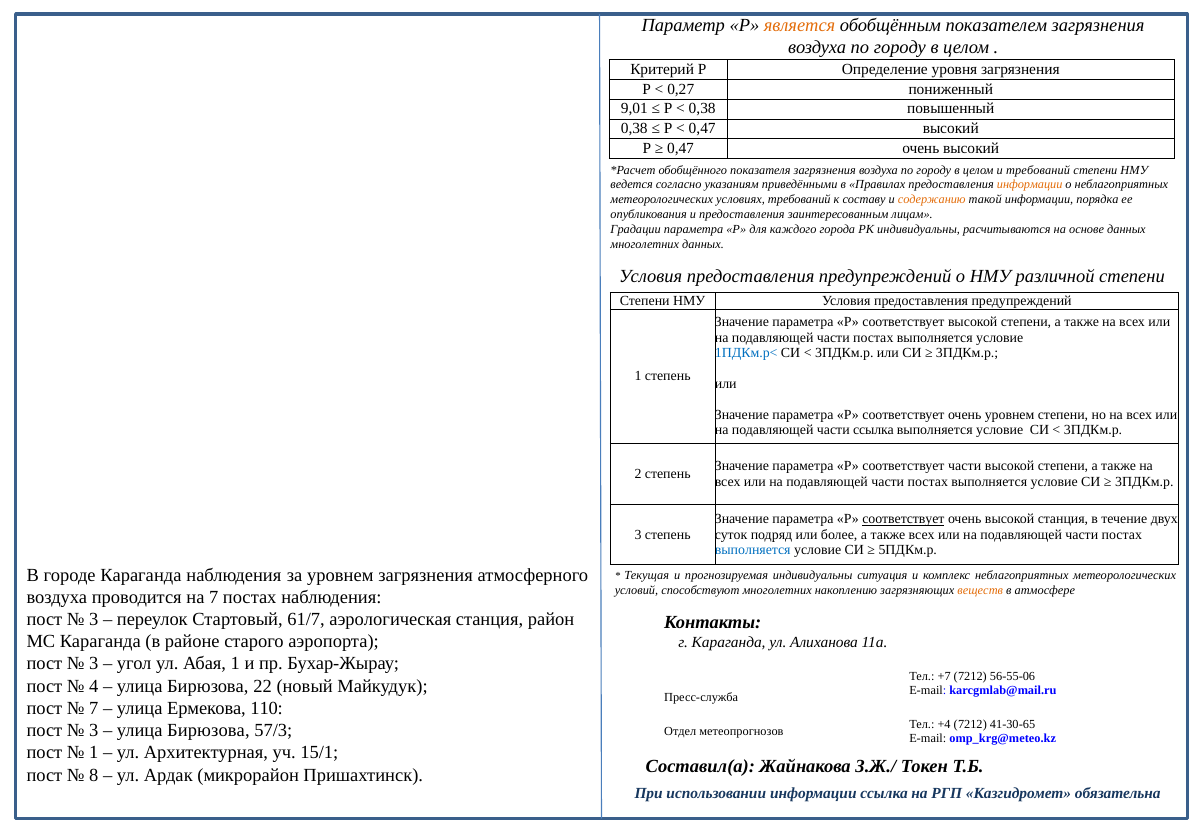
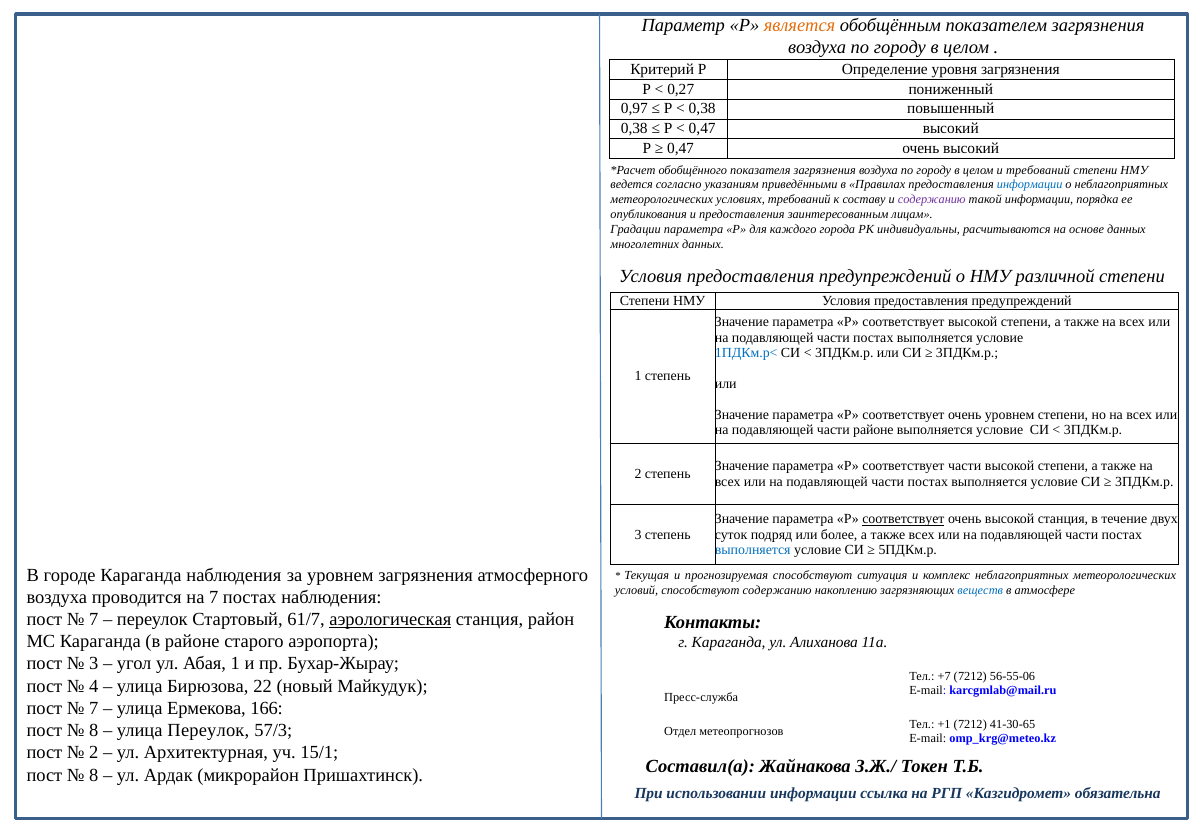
9,01: 9,01 -> 0,97
информации at (1030, 185) colour: orange -> blue
содержанию at (932, 200) colour: orange -> purple
части ссылка: ссылка -> районе
прогнозируемая индивидуальны: индивидуальны -> способствуют
способствуют многолетних: многолетних -> содержанию
веществ colour: orange -> blue
3 at (94, 619): 3 -> 7
аэрологическая underline: none -> present
110: 110 -> 166
+4: +4 -> +1
3 at (94, 730): 3 -> 8
Бирюзова at (208, 730): Бирюзова -> Переулок
1 at (94, 753): 1 -> 2
